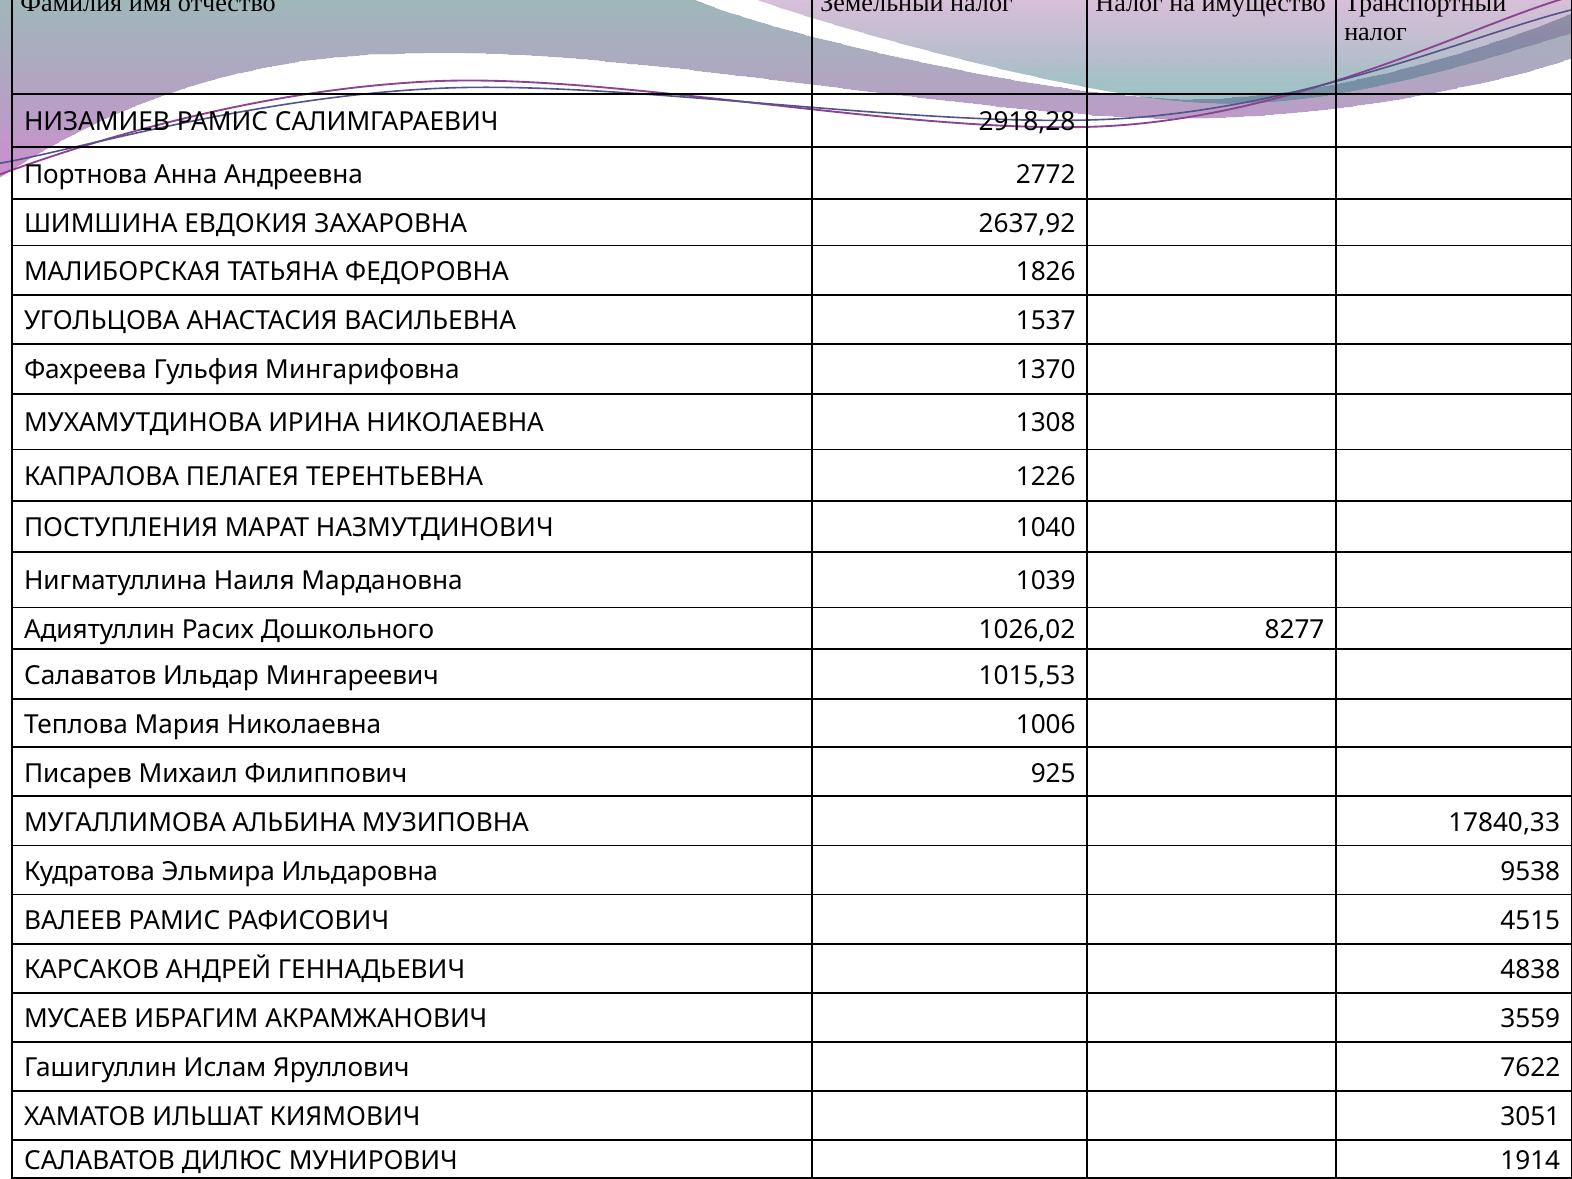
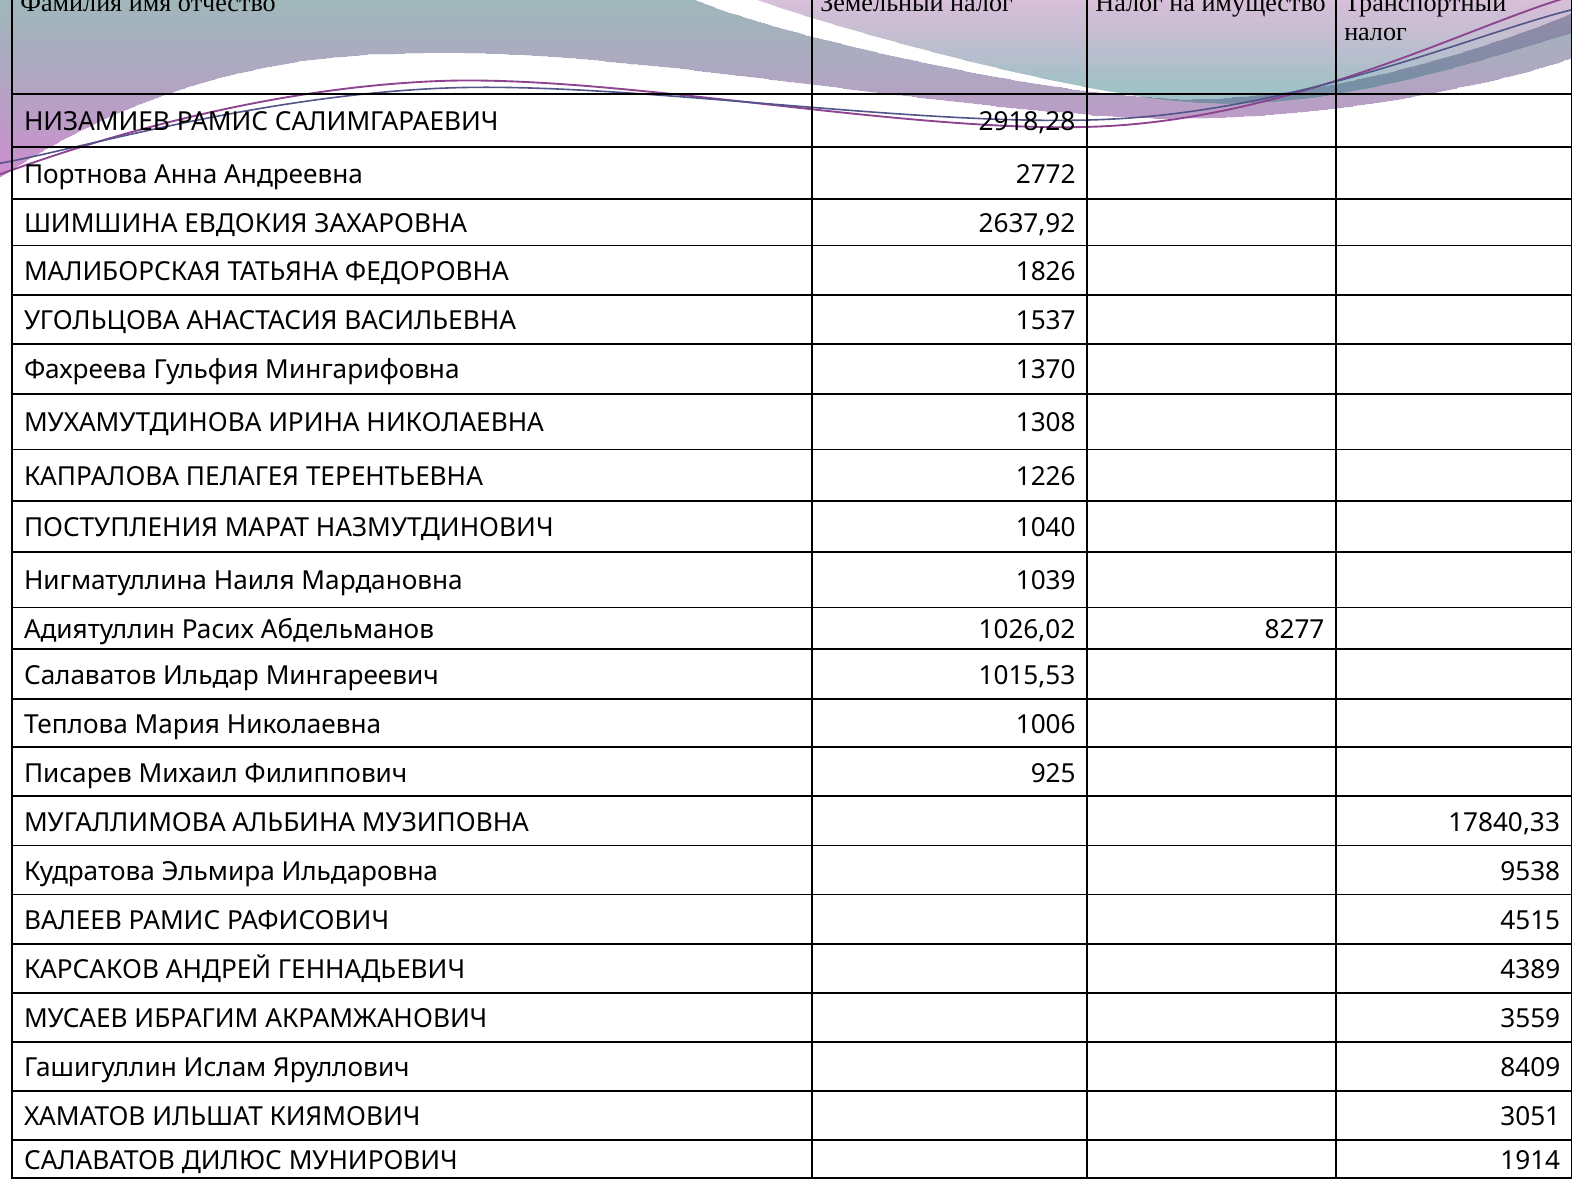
Дошкольного: Дошкольного -> Абдельманов
4838: 4838 -> 4389
7622: 7622 -> 8409
